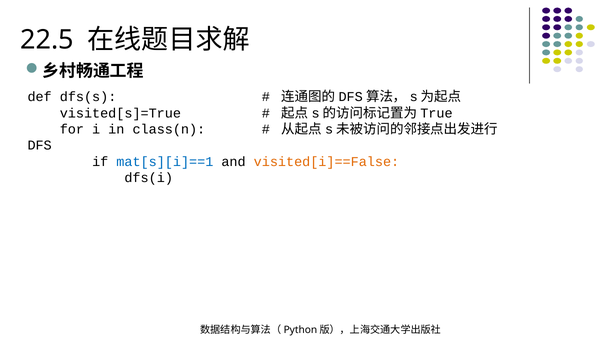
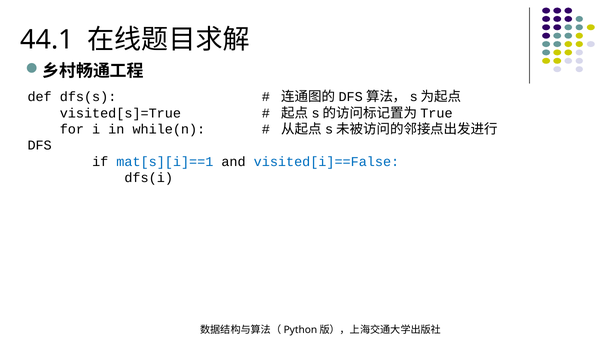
22.5: 22.5 -> 44.1
class(n: class(n -> while(n
visited[i]==False colour: orange -> blue
